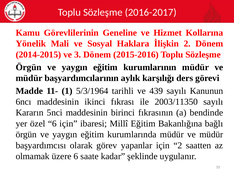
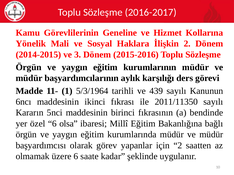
2003/11350: 2003/11350 -> 2011/11350
6 için: için -> olsa
